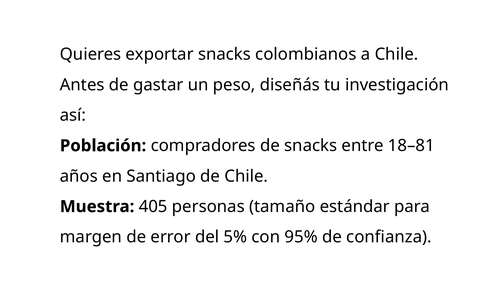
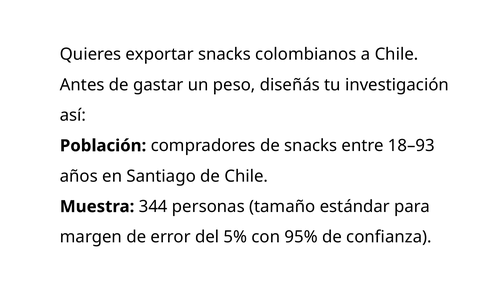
18–81: 18–81 -> 18–93
405: 405 -> 344
